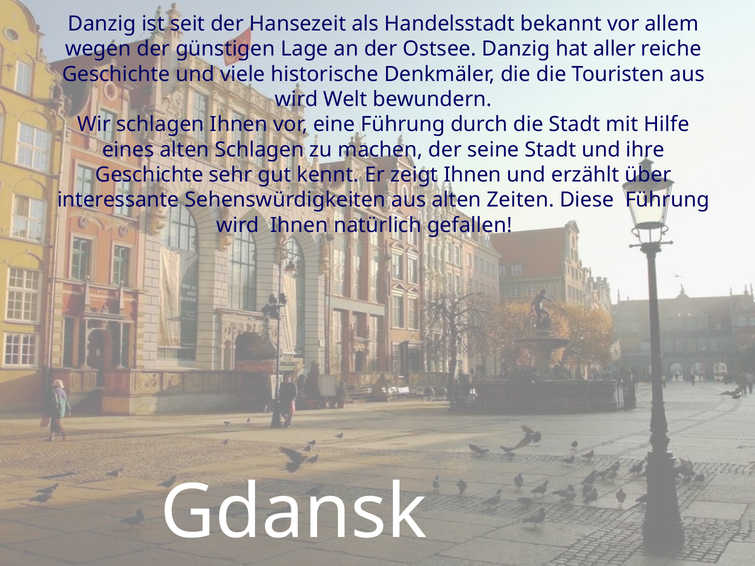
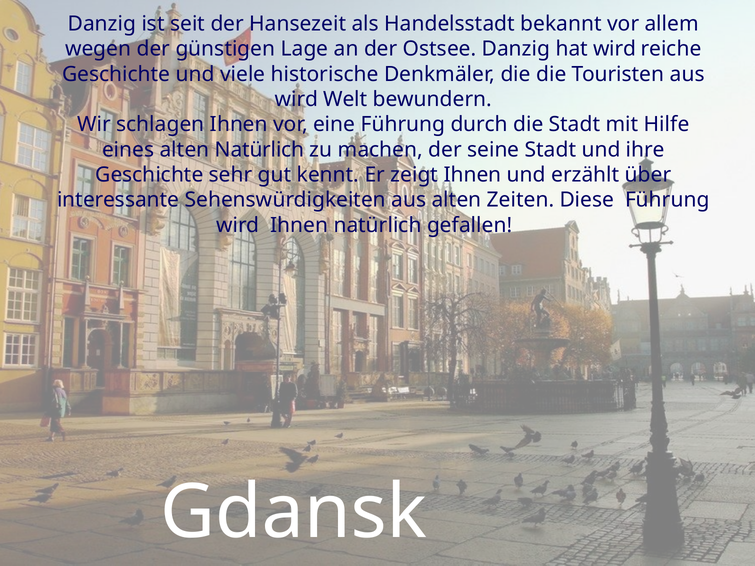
hat aller: aller -> wird
alten Schlagen: Schlagen -> Natürlich
